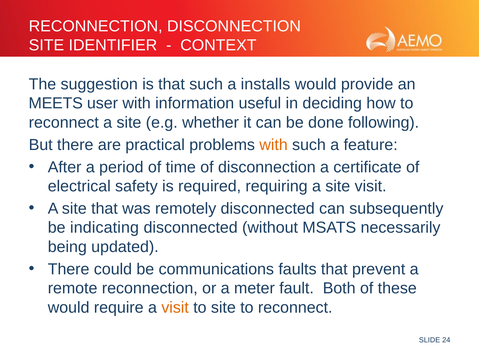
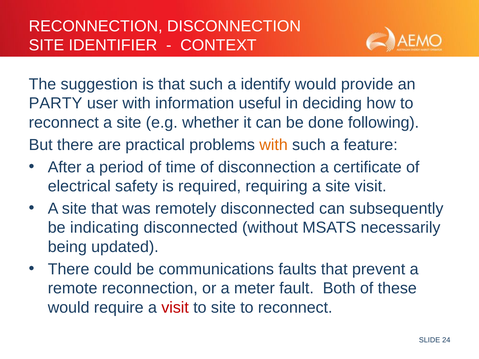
installs: installs -> identify
MEETS: MEETS -> PARTY
visit at (175, 308) colour: orange -> red
